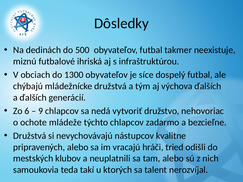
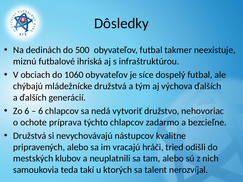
1300: 1300 -> 1060
9 at (41, 111): 9 -> 6
mládeže: mládeže -> príprava
